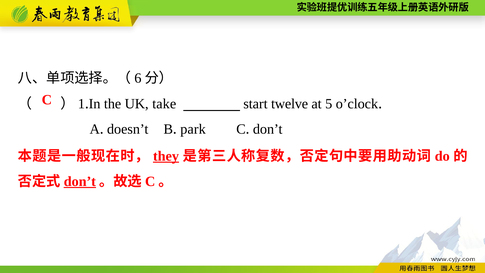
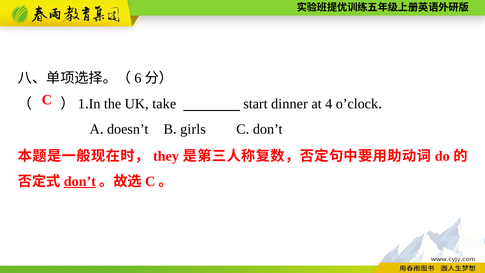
twelve: twelve -> dinner
5: 5 -> 4
park: park -> girls
they underline: present -> none
